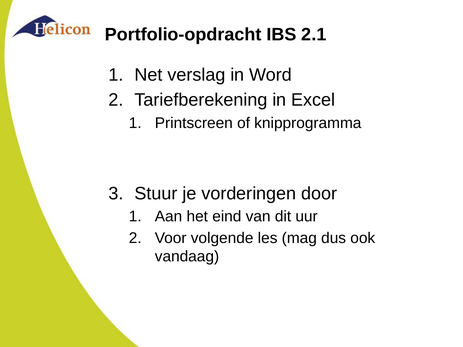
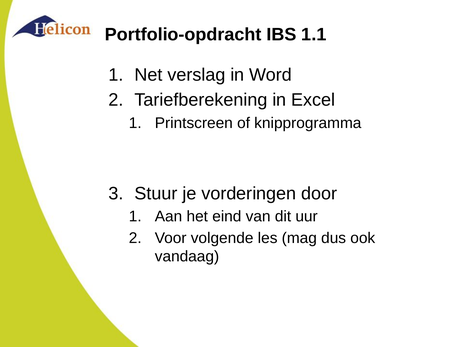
2.1: 2.1 -> 1.1
